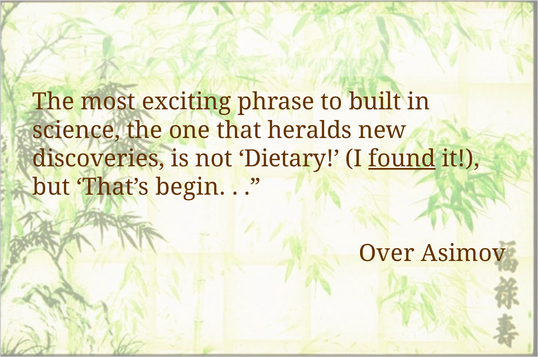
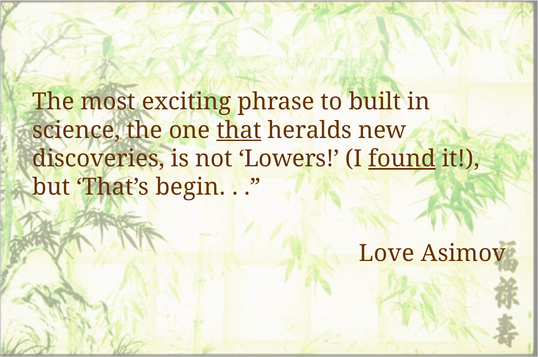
that underline: none -> present
Dietary: Dietary -> Lowers
Over: Over -> Love
